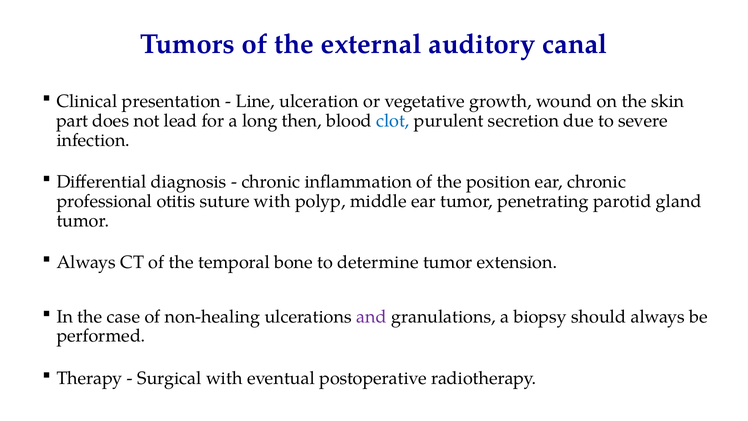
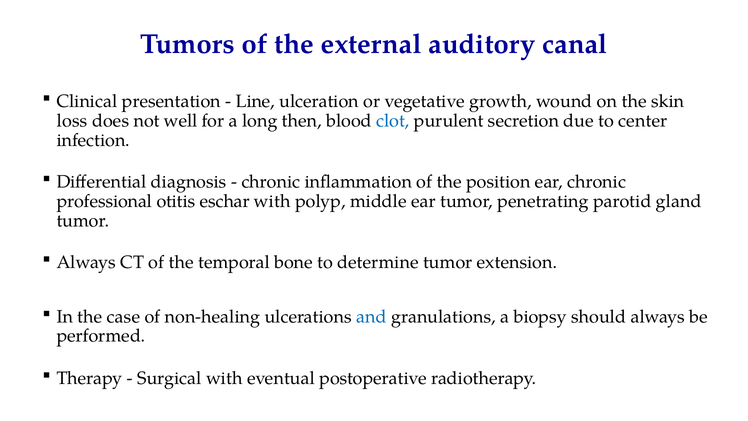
part: part -> loss
lead: lead -> well
severe: severe -> center
suture: suture -> eschar
and colour: purple -> blue
